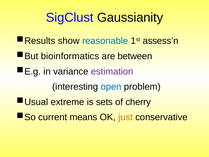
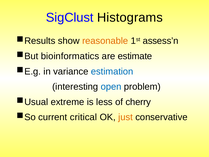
Gaussianity: Gaussianity -> Histograms
reasonable colour: blue -> orange
between: between -> estimate
estimation colour: purple -> blue
sets: sets -> less
means: means -> critical
